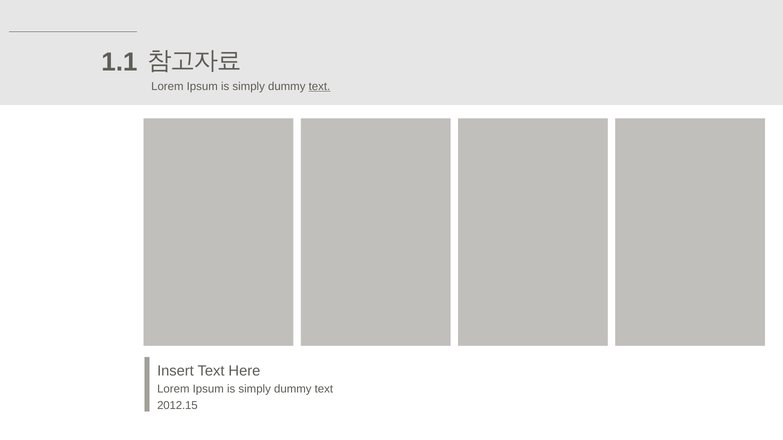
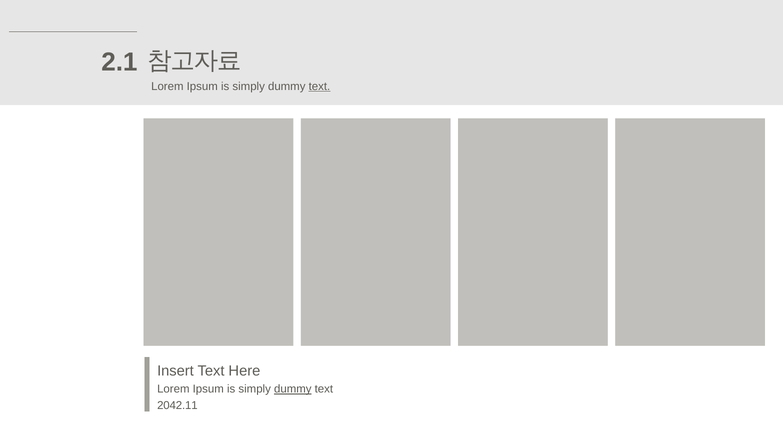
1.1: 1.1 -> 2.1
dummy at (293, 389) underline: none -> present
2012.15: 2012.15 -> 2042.11
